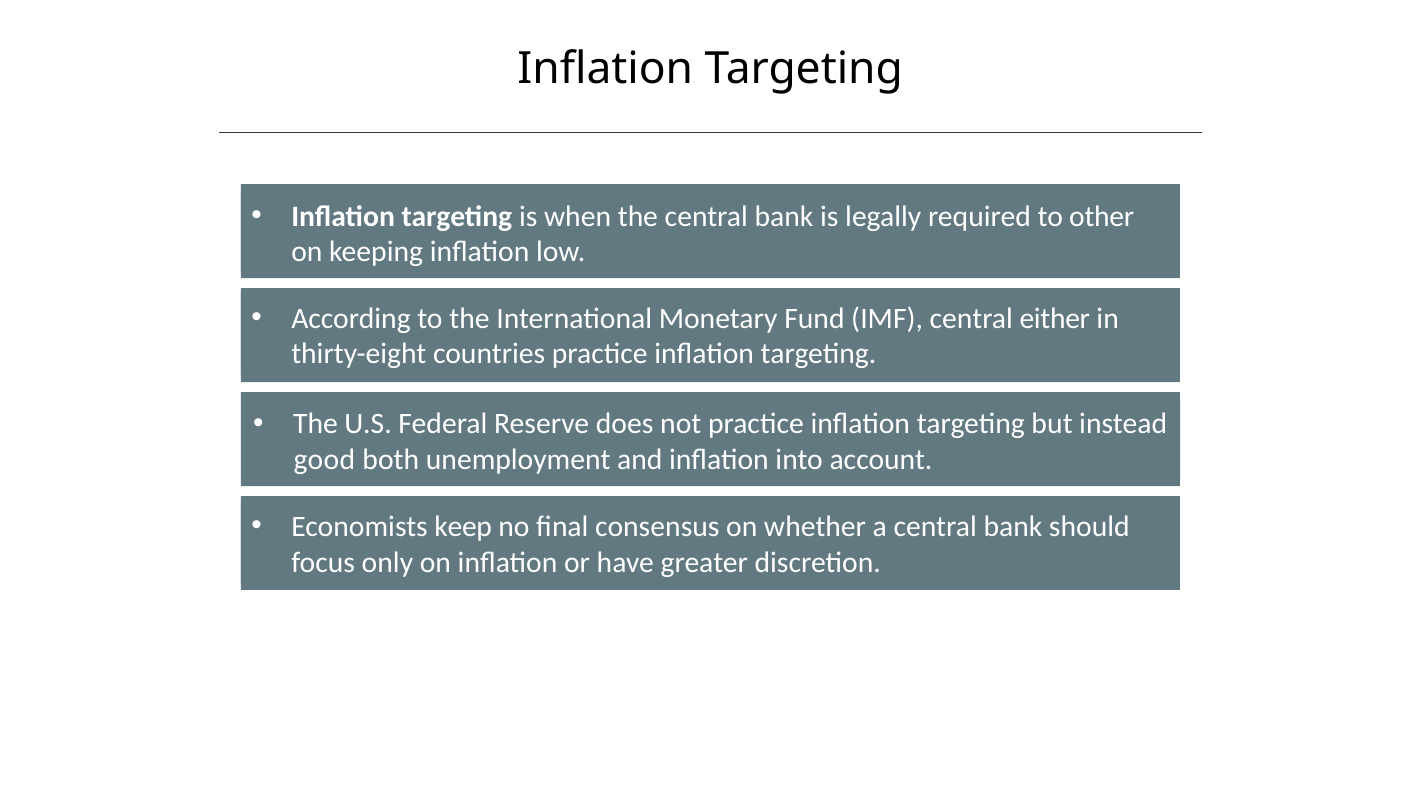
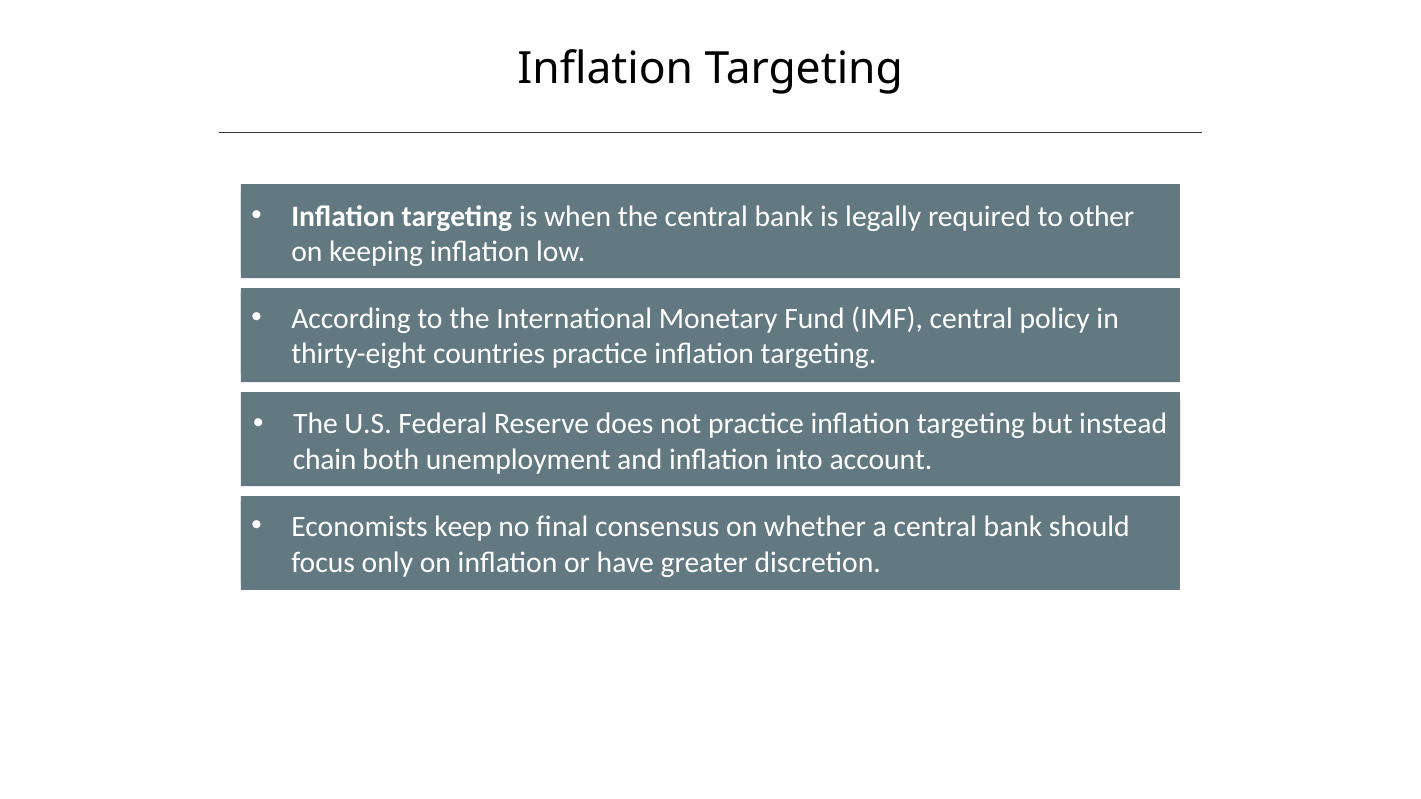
either: either -> policy
good: good -> chain
